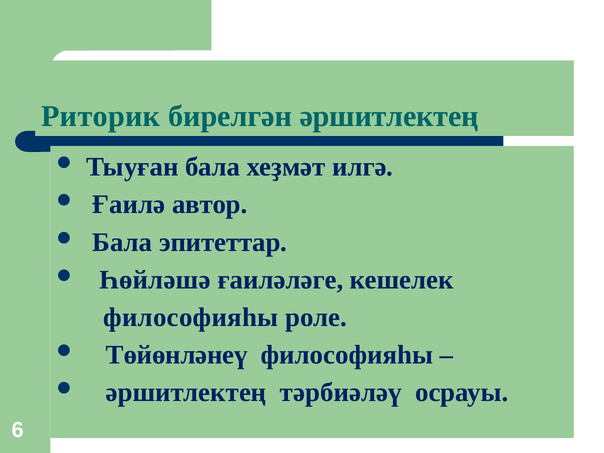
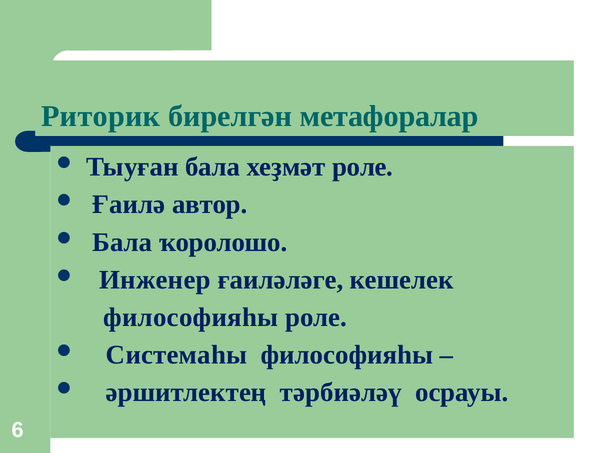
бирелгән әршитлектең: әршитлектең -> метафоралар
хеҙмәт илгә: илгә -> роле
эпитеттар: эпитеттар -> ҡоролошо
Һөйләшә: Һөйләшә -> Инженер
Төйөнләнеү: Төйөнләнеү -> Системаһы
